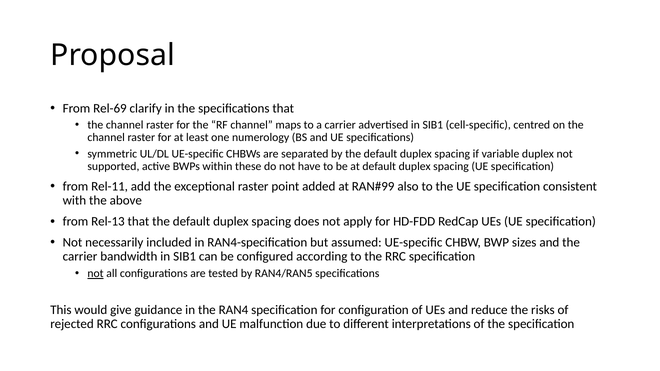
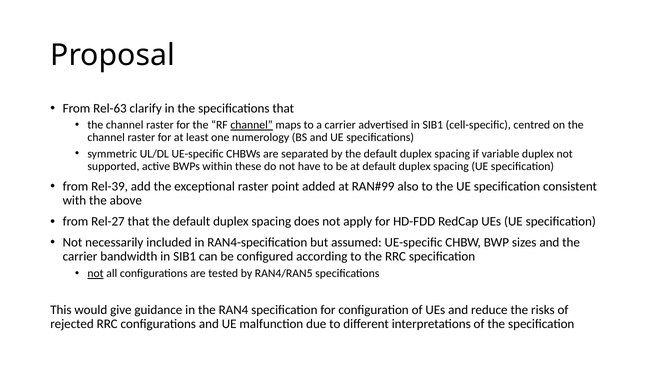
Rel-69: Rel-69 -> Rel-63
channel at (252, 125) underline: none -> present
Rel-11: Rel-11 -> Rel-39
Rel-13: Rel-13 -> Rel-27
